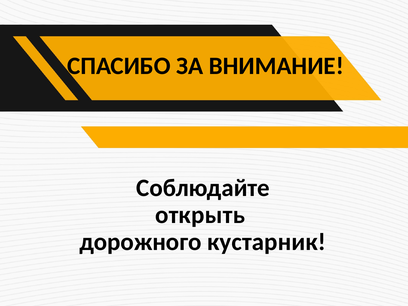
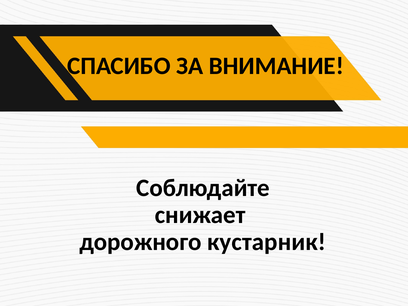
открыть: открыть -> снижает
